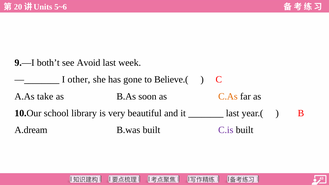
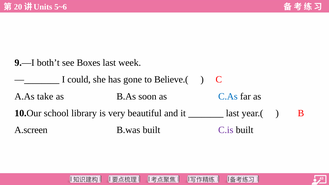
Avoid: Avoid -> Boxes
other: other -> could
C.As colour: orange -> blue
A.dream: A.dream -> A.screen
